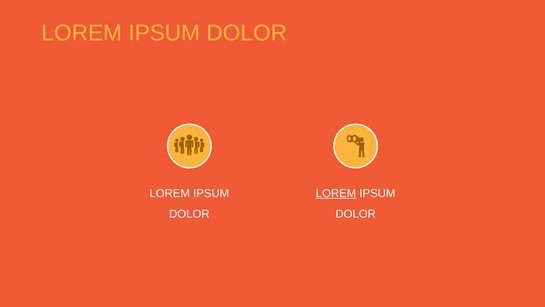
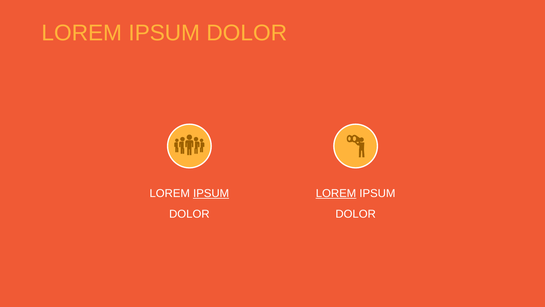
IPSUM at (211, 193) underline: none -> present
